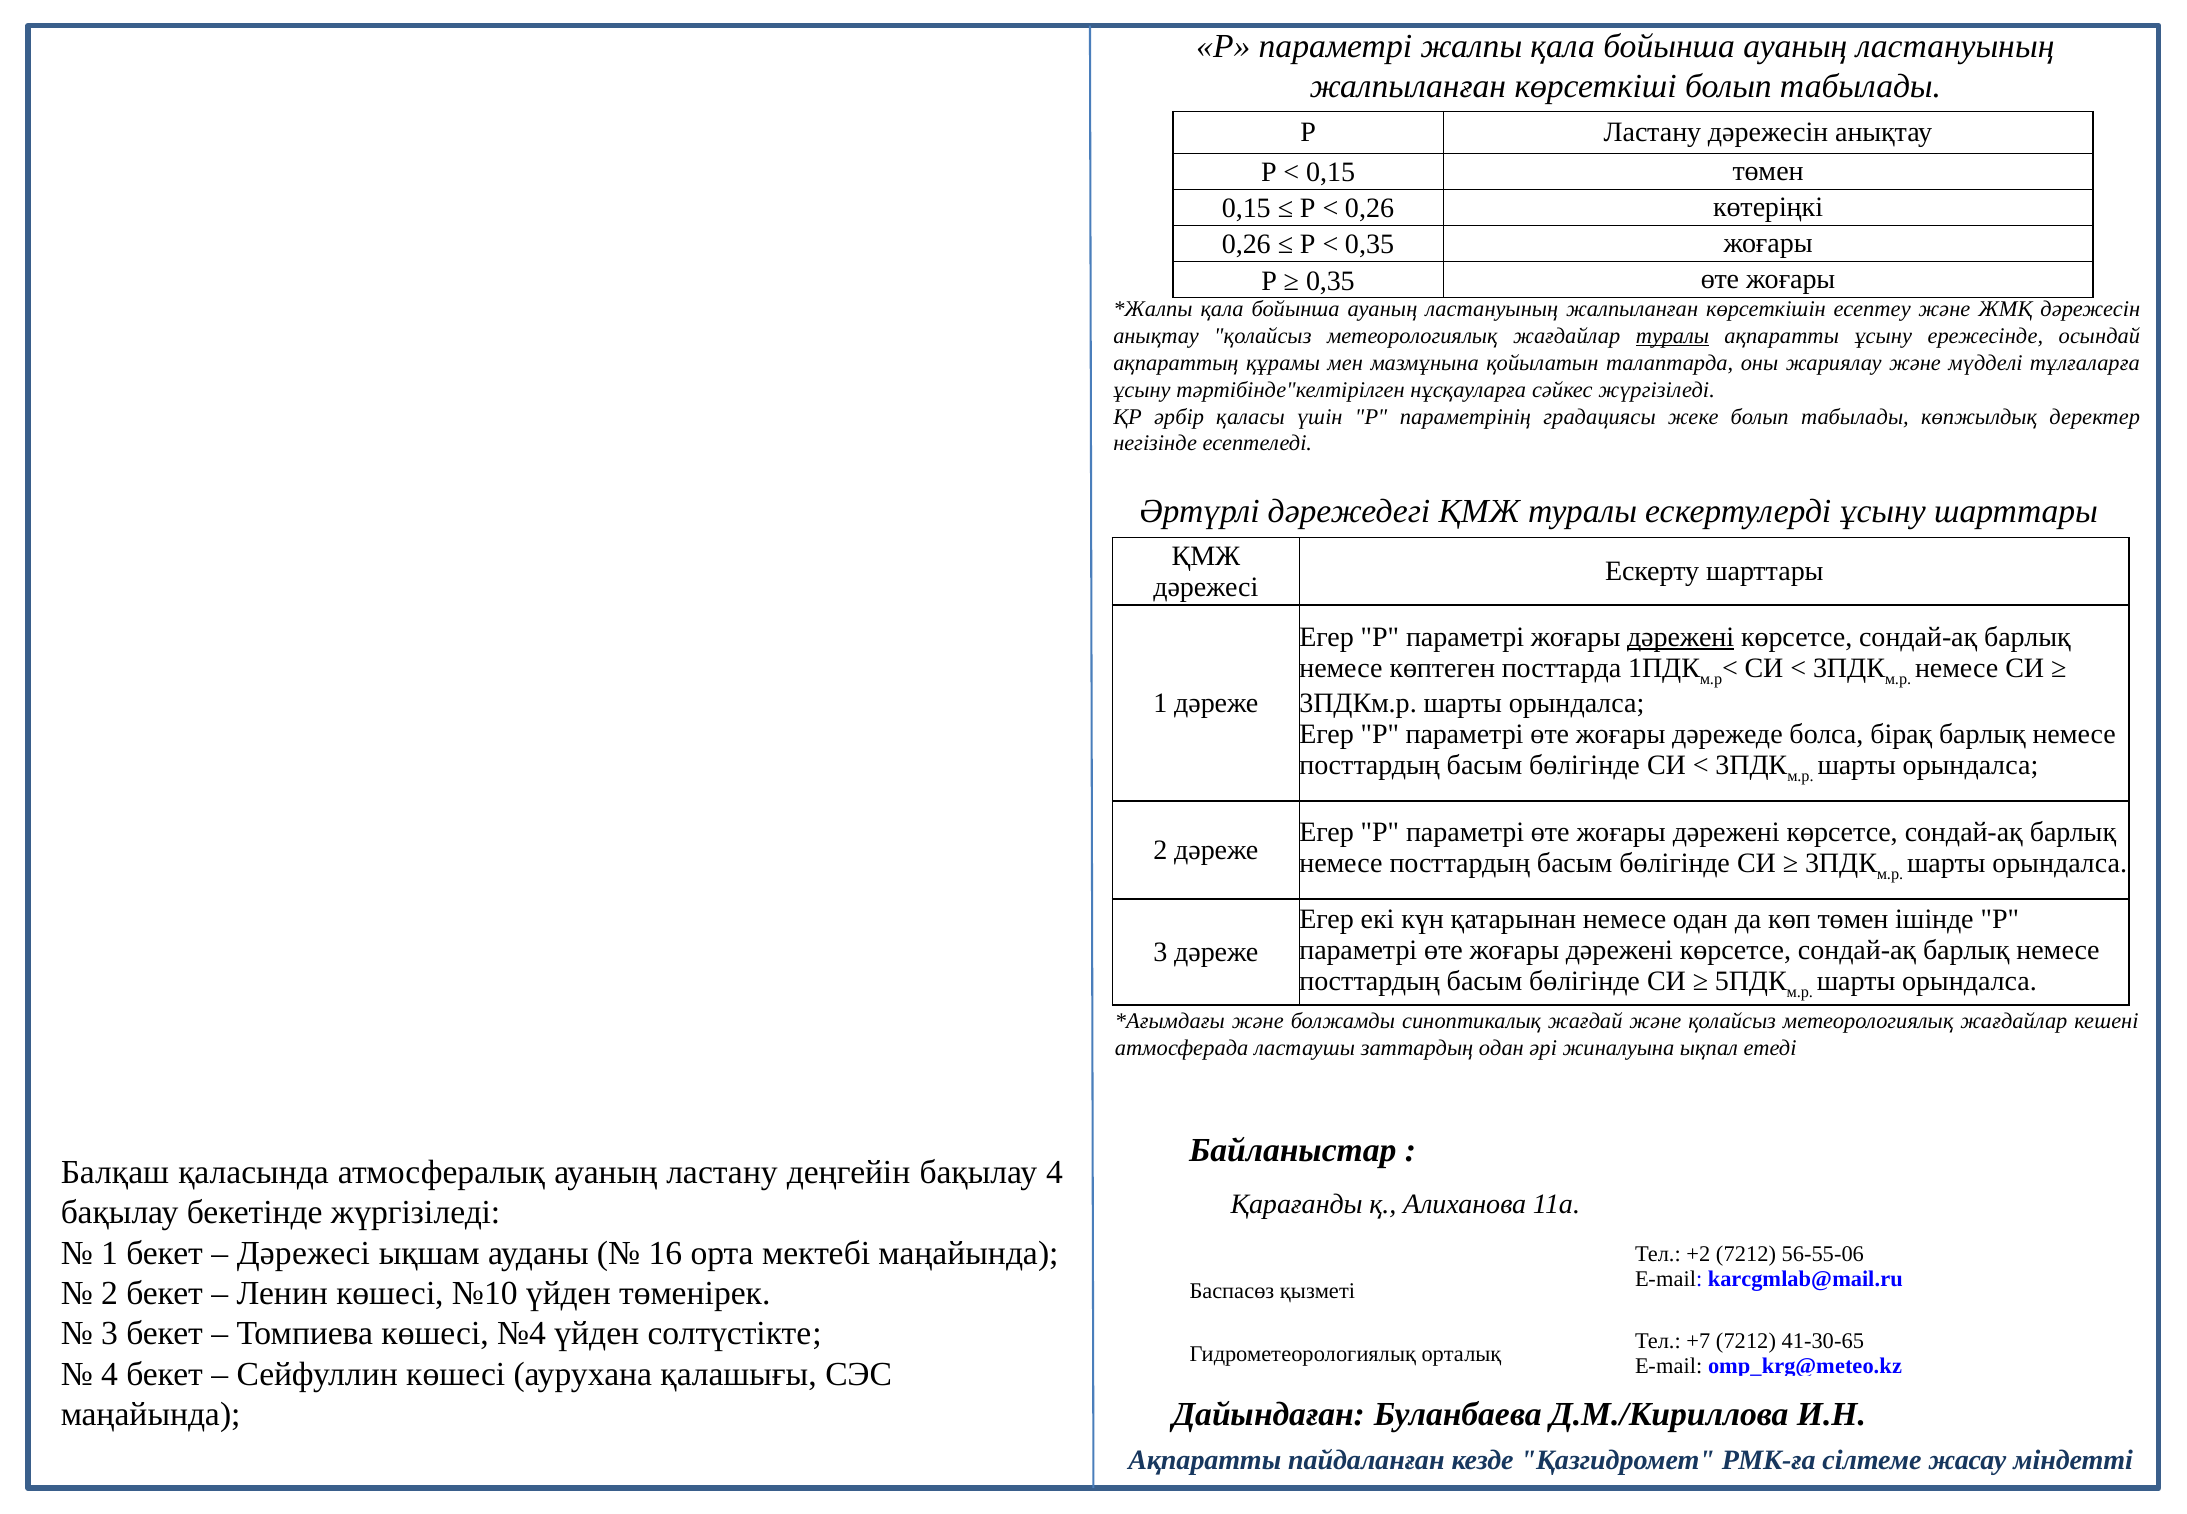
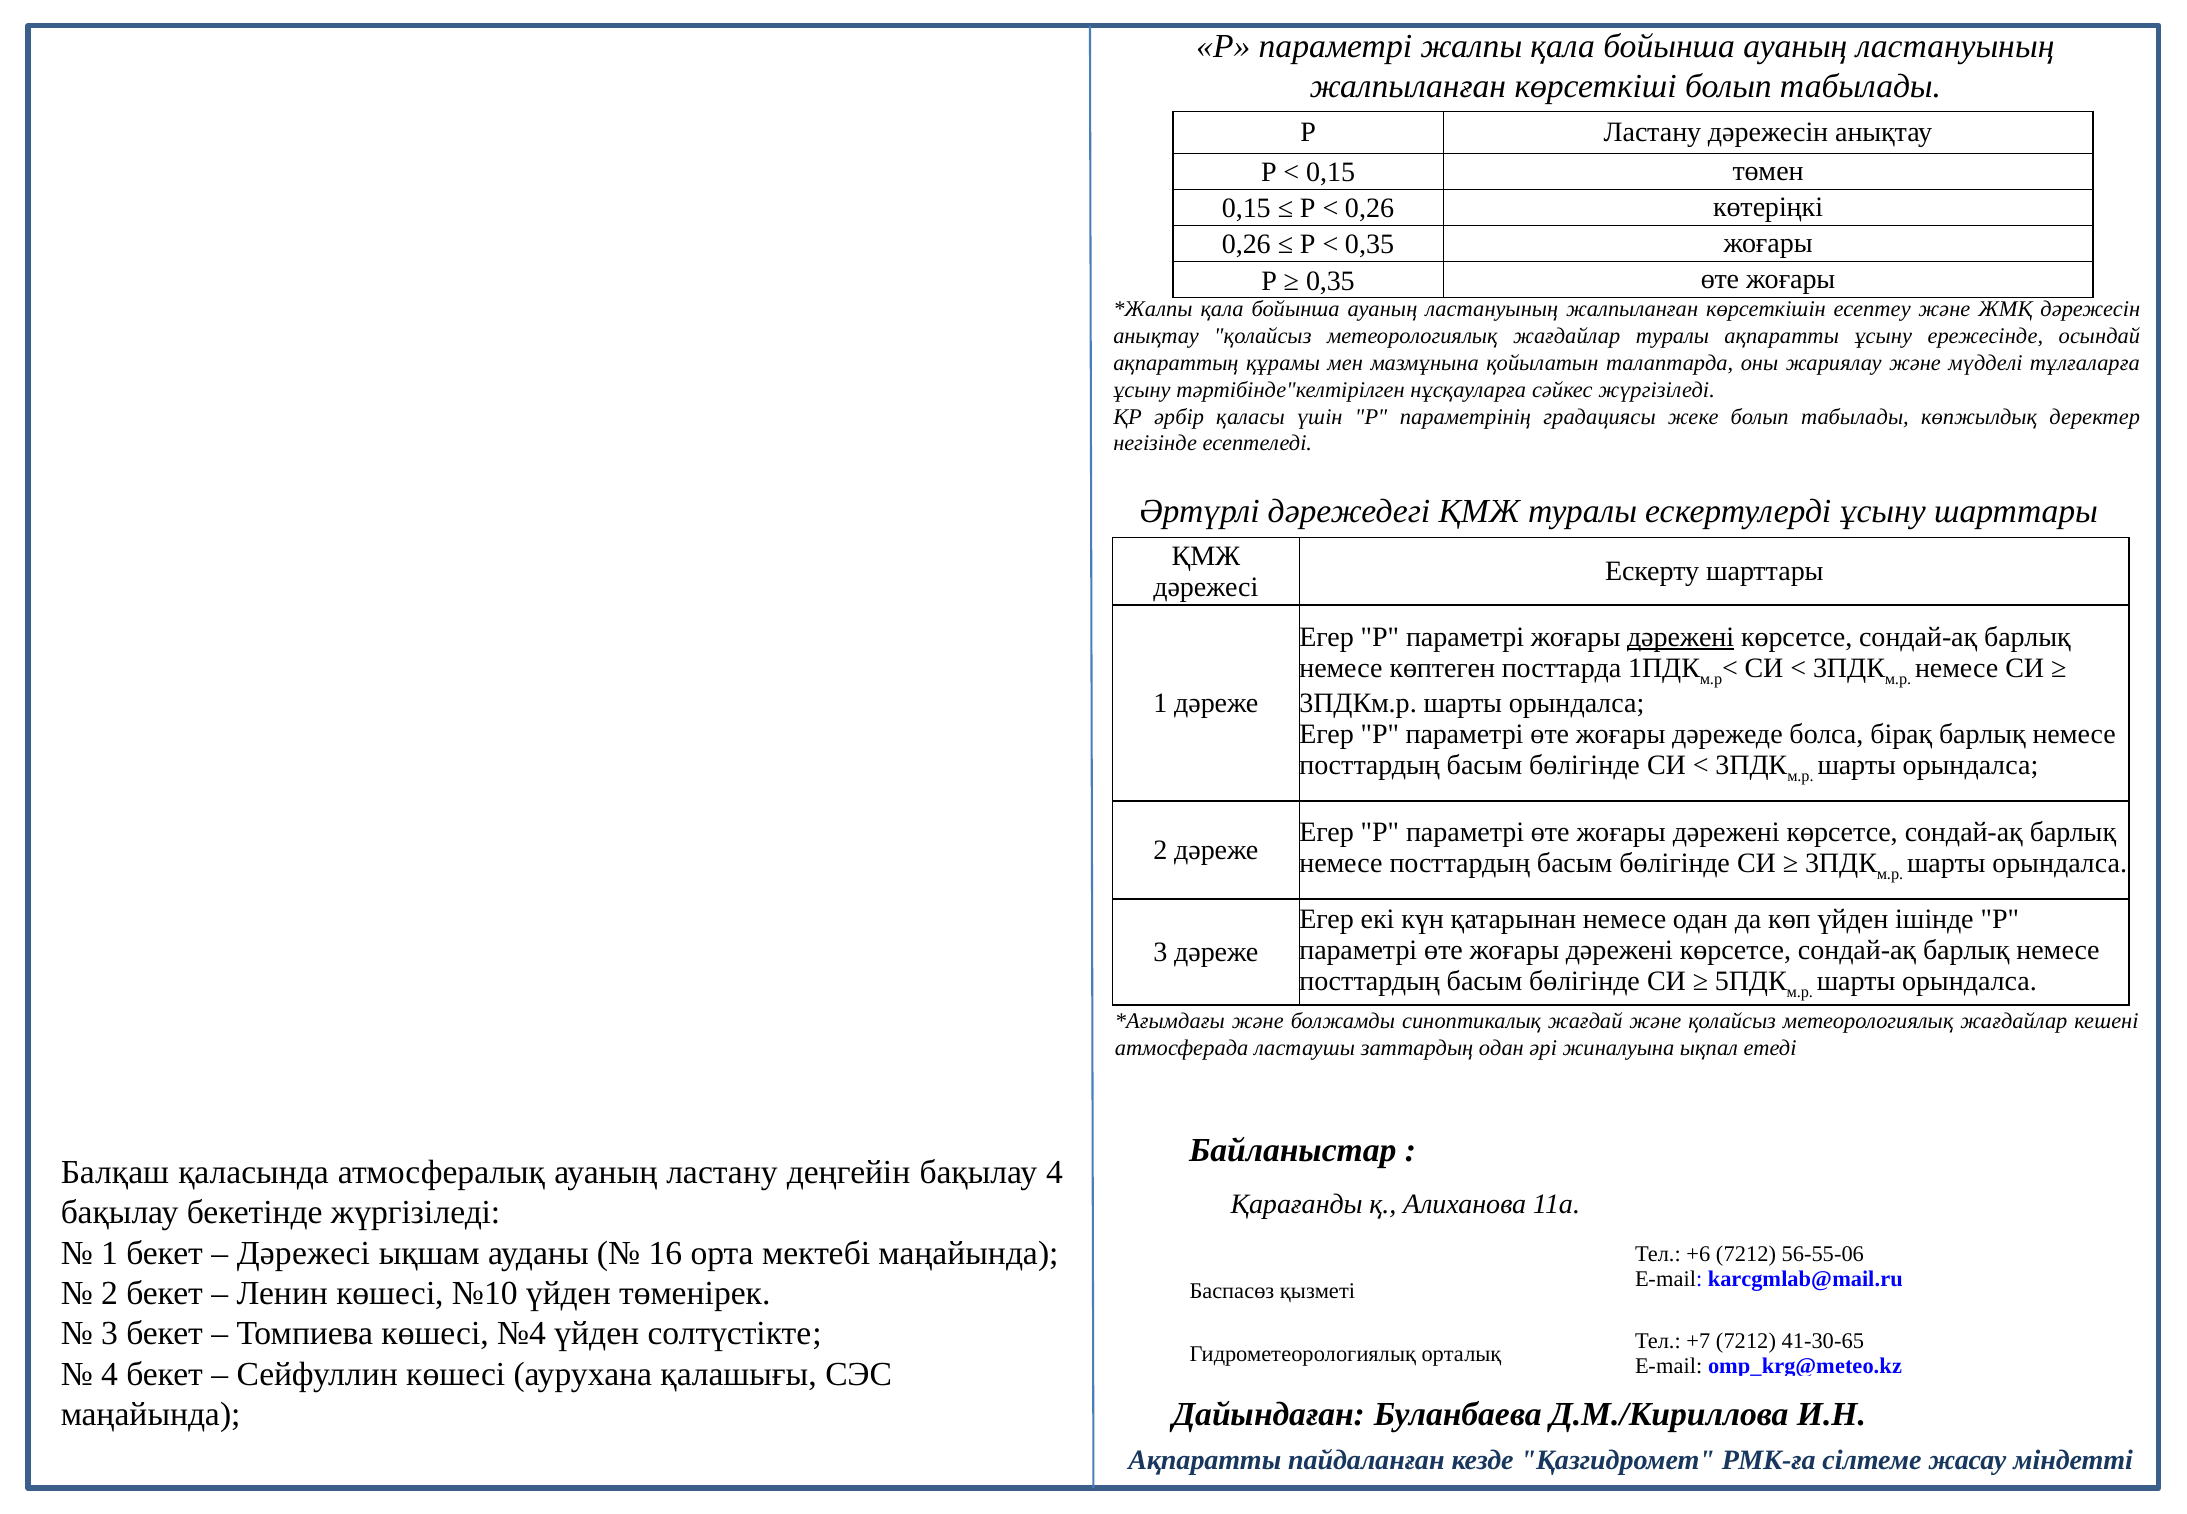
туралы at (1672, 336) underline: present -> none
көп төмен: төмен -> үйден
+2: +2 -> +6
